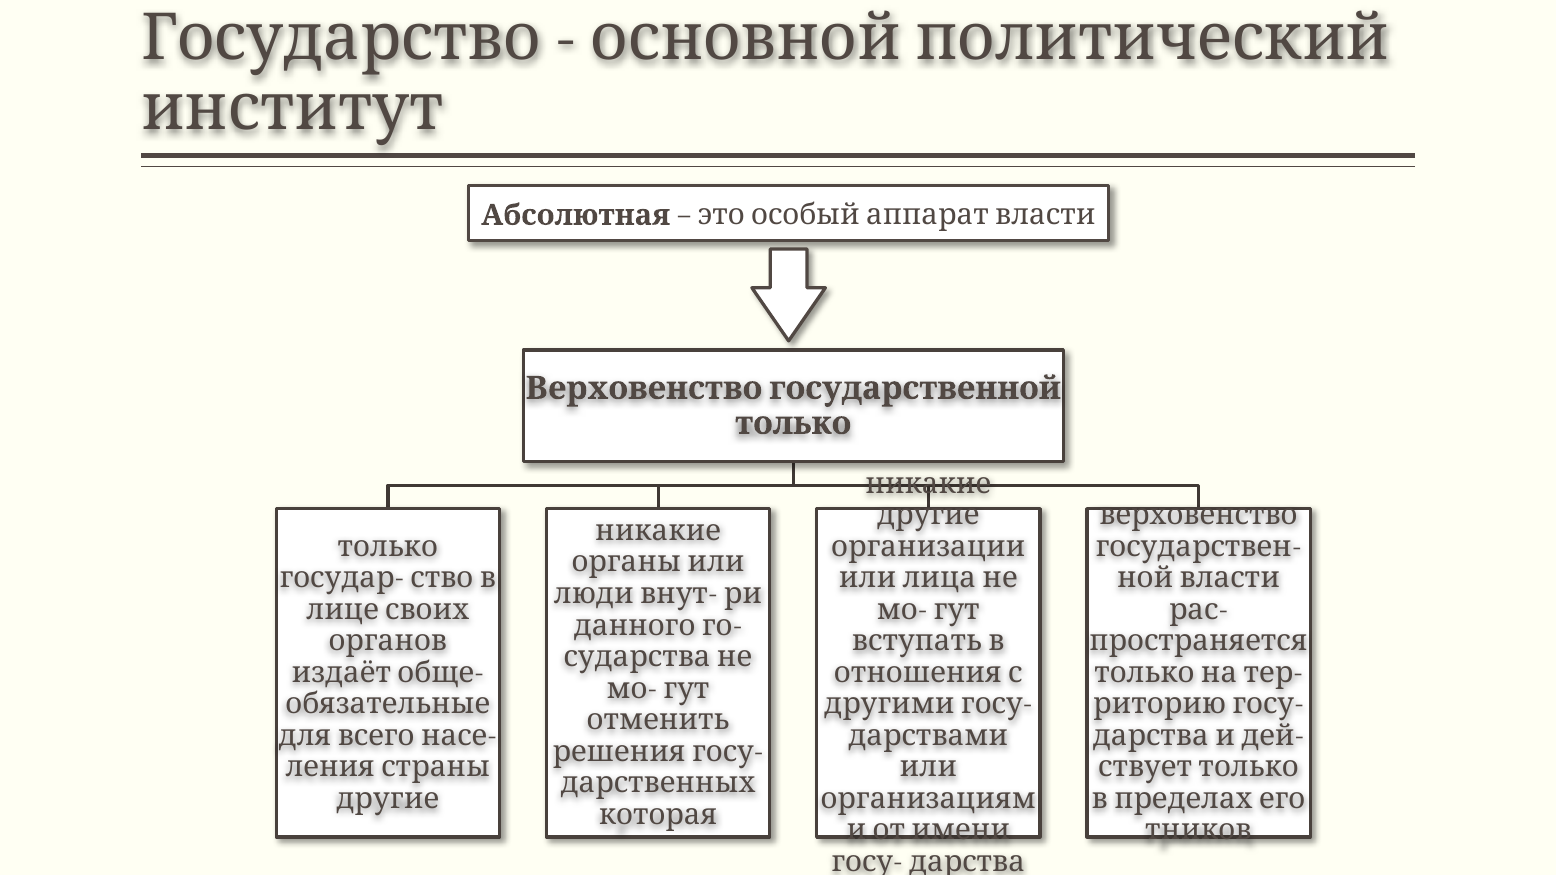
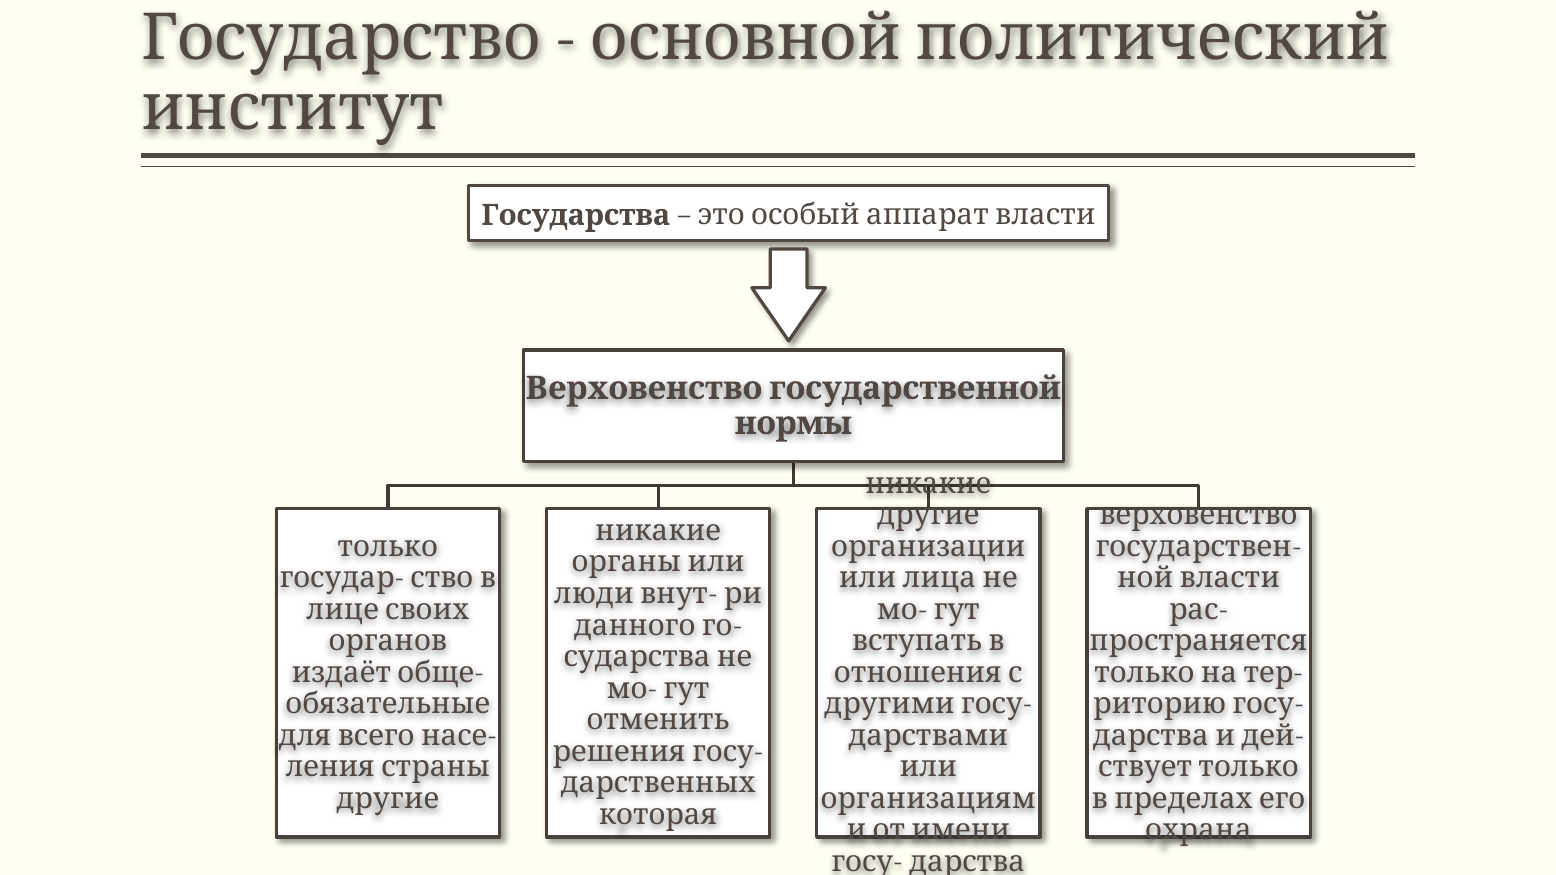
Абсолютная: Абсолютная -> Государства
только at (793, 423): только -> нормы
тников: тников -> охрана
